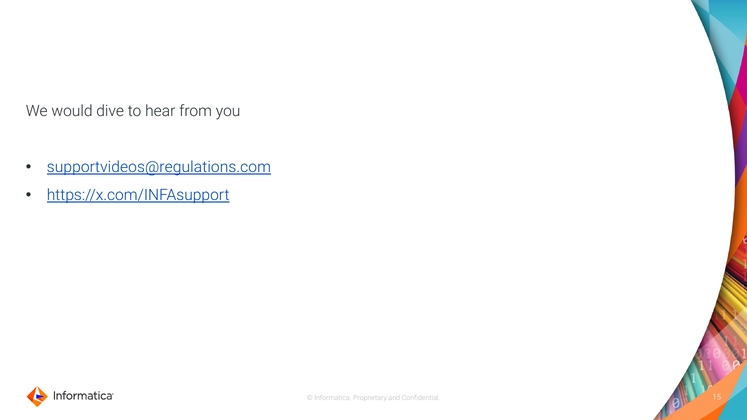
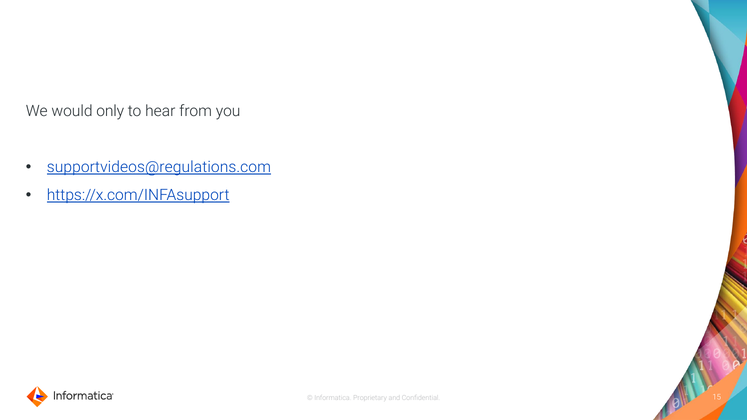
dive: dive -> only
